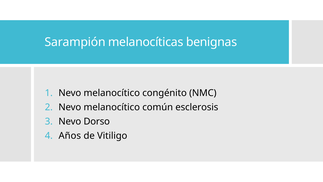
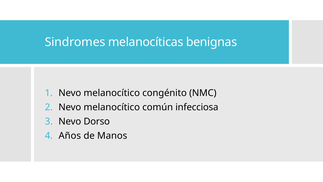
Sarampión: Sarampión -> Sindromes
esclerosis: esclerosis -> infecciosa
Vitiligo: Vitiligo -> Manos
